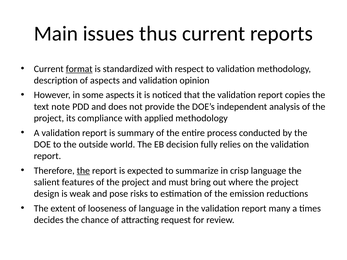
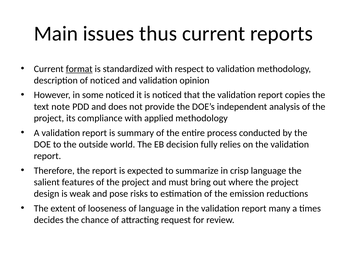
of aspects: aspects -> noticed
some aspects: aspects -> noticed
the at (83, 171) underline: present -> none
